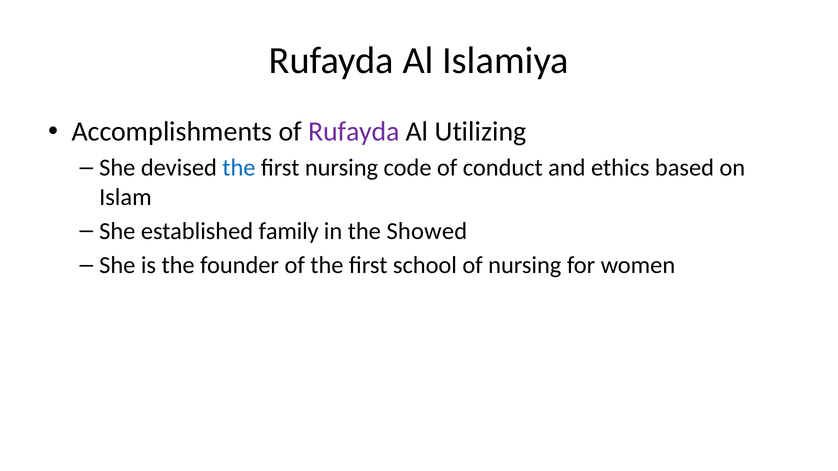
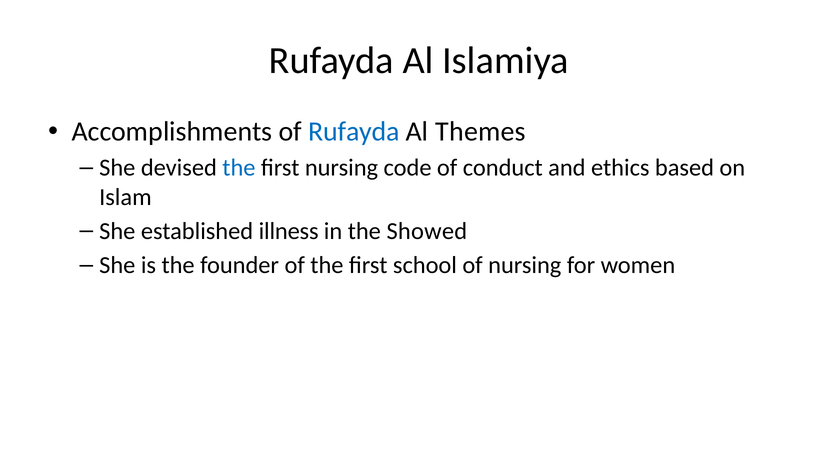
Rufayda at (354, 132) colour: purple -> blue
Utilizing: Utilizing -> Themes
family: family -> illness
